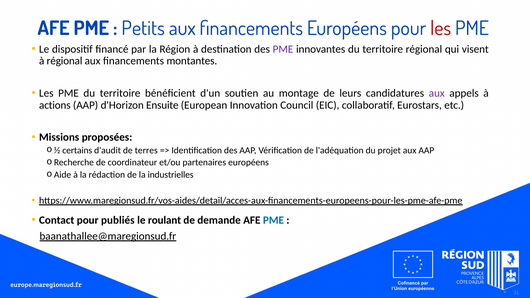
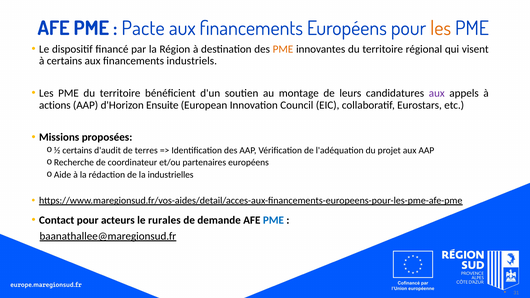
Petits: Petits -> Pacte
les at (441, 28) colour: red -> orange
PME at (283, 49) colour: purple -> orange
à régional: régional -> certains
montantes: montantes -> industriels
publiés: publiés -> acteurs
roulant: roulant -> rurales
